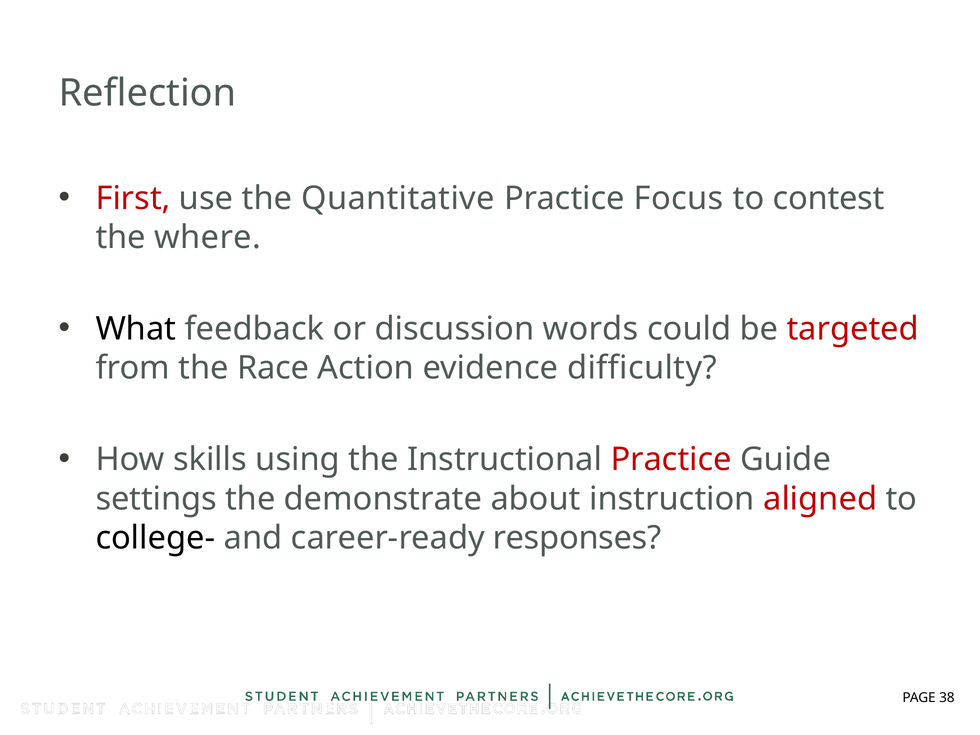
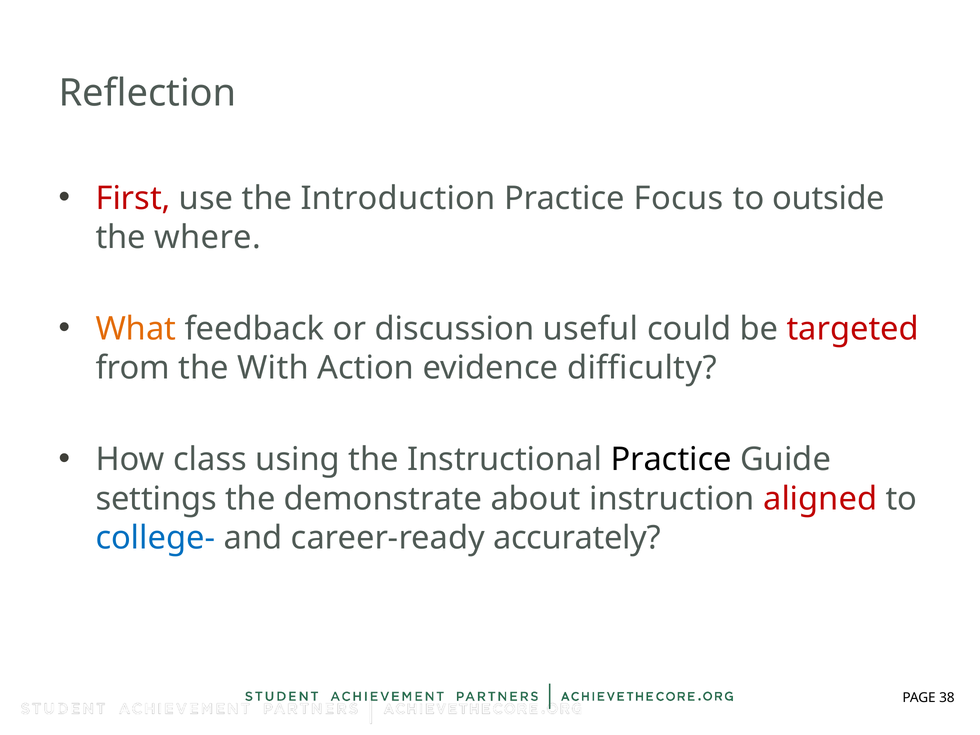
Quantitative: Quantitative -> Introduction
contest: contest -> outside
What colour: black -> orange
words: words -> useful
Race: Race -> With
skills: skills -> class
Practice at (671, 460) colour: red -> black
college- colour: black -> blue
responses: responses -> accurately
